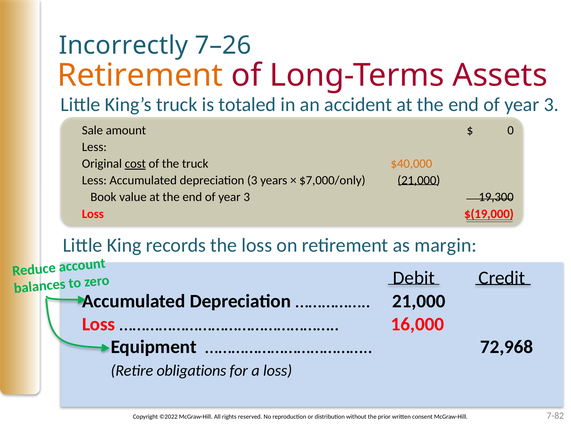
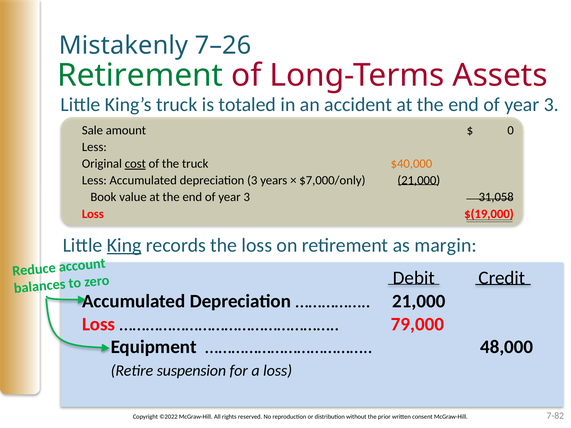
Incorrectly: Incorrectly -> Mistakenly
Retirement at (140, 75) colour: orange -> green
19,300: 19,300 -> 31,058
King underline: none -> present
16,000: 16,000 -> 79,000
72,968: 72,968 -> 48,000
obligations: obligations -> suspension
